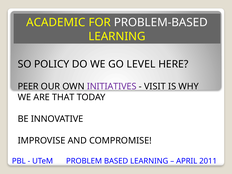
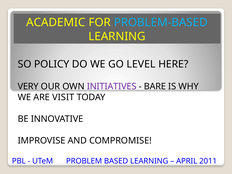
PROBLEM-BASED colour: white -> light blue
PEER: PEER -> VERY
VISIT: VISIT -> BARE
THAT: THAT -> VISIT
